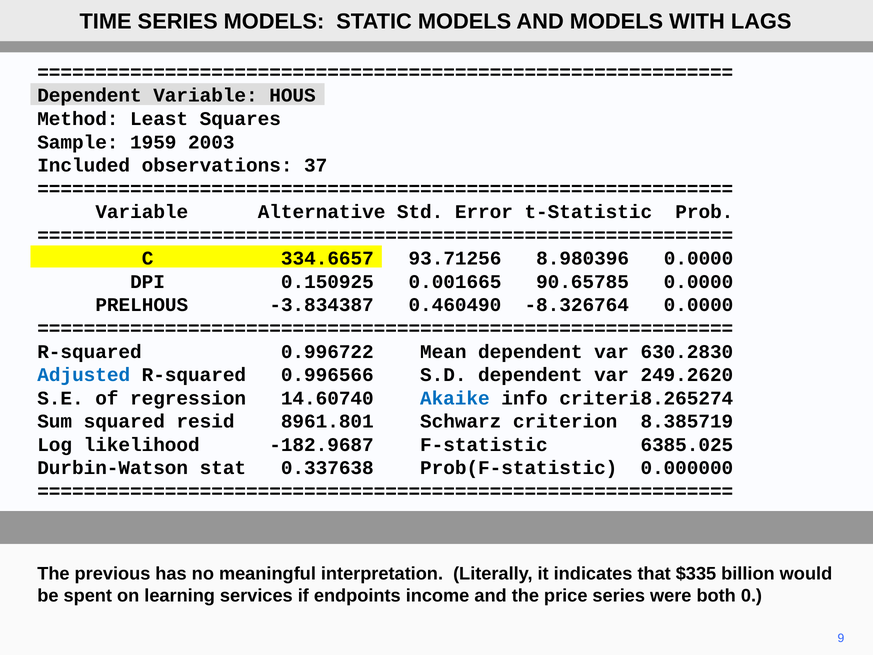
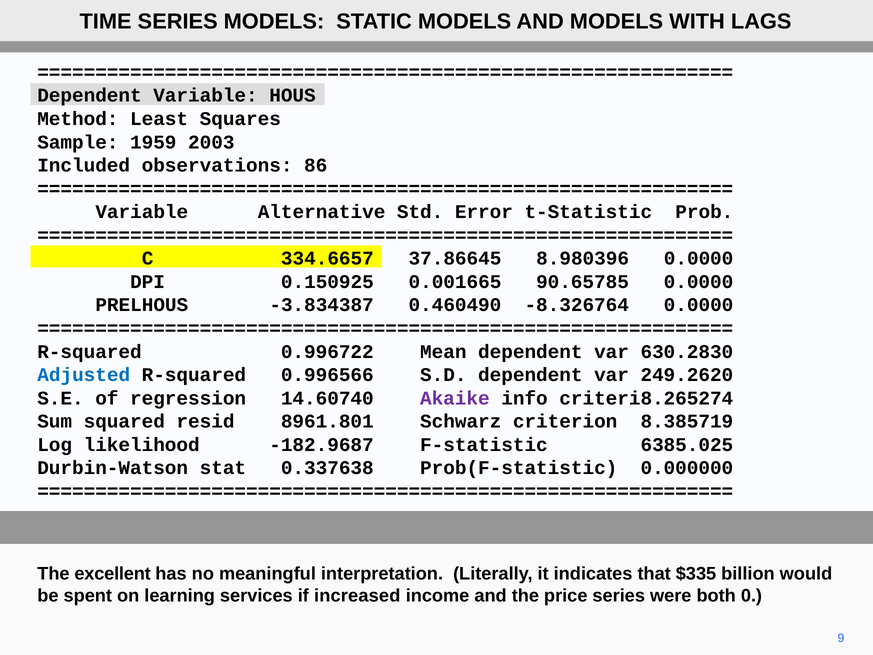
37: 37 -> 86
93.71256: 93.71256 -> 37.86645
Akaike colour: blue -> purple
previous: previous -> excellent
endpoints: endpoints -> increased
